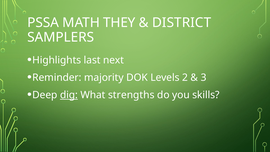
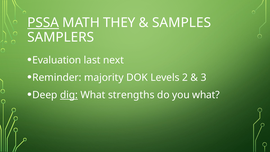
PSSA underline: none -> present
DISTRICT: DISTRICT -> SAMPLES
Highlights: Highlights -> Evaluation
you skills: skills -> what
